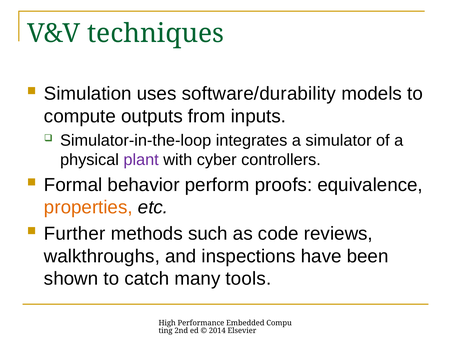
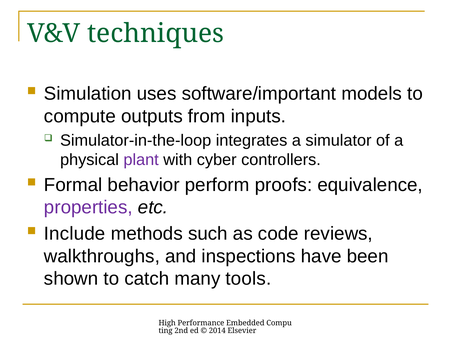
software/durability: software/durability -> software/important
properties colour: orange -> purple
Further: Further -> Include
